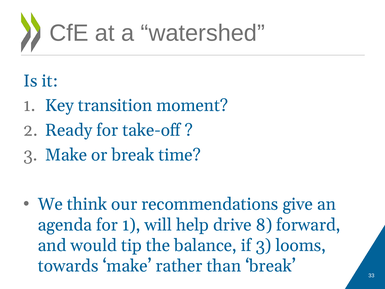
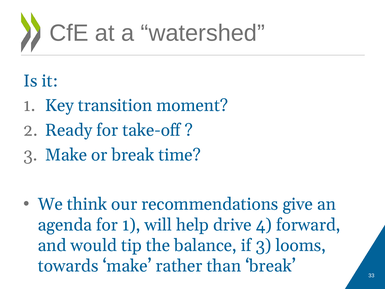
8: 8 -> 4
